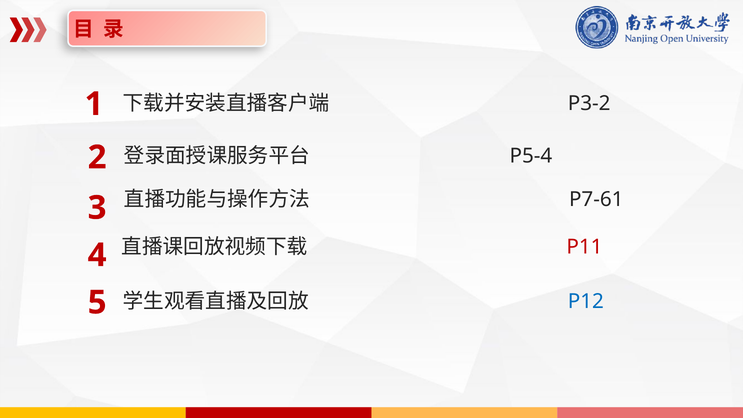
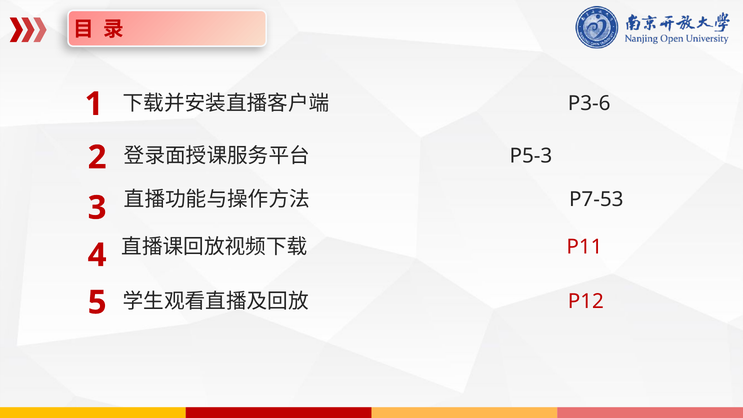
P3-2: P3-2 -> P3-6
P5-4: P5-4 -> P5-3
P7-61: P7-61 -> P7-53
P12 colour: blue -> red
